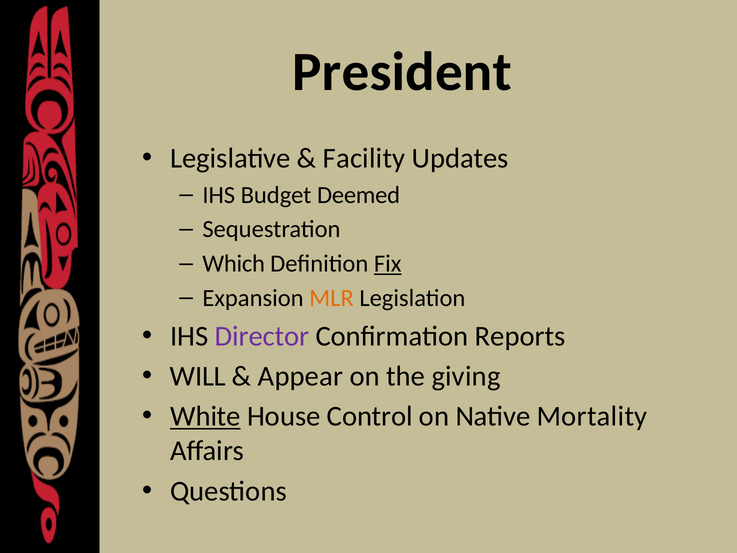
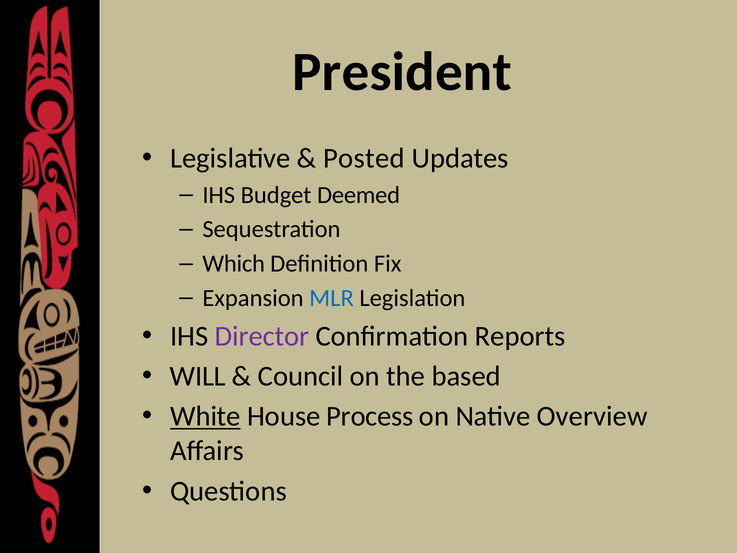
Facility: Facility -> Posted
Fix underline: present -> none
MLR colour: orange -> blue
Appear: Appear -> Council
giving: giving -> based
Control: Control -> Process
Mortality: Mortality -> Overview
